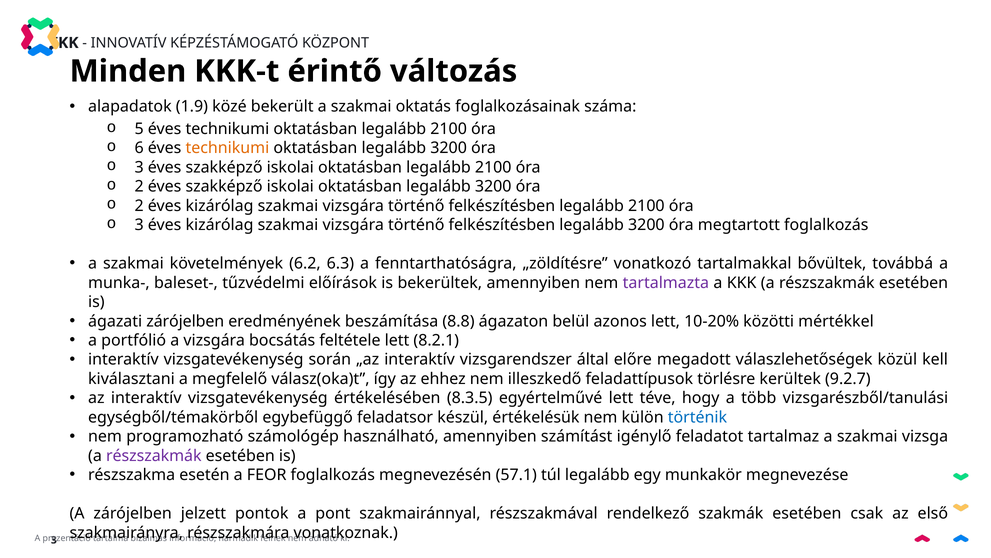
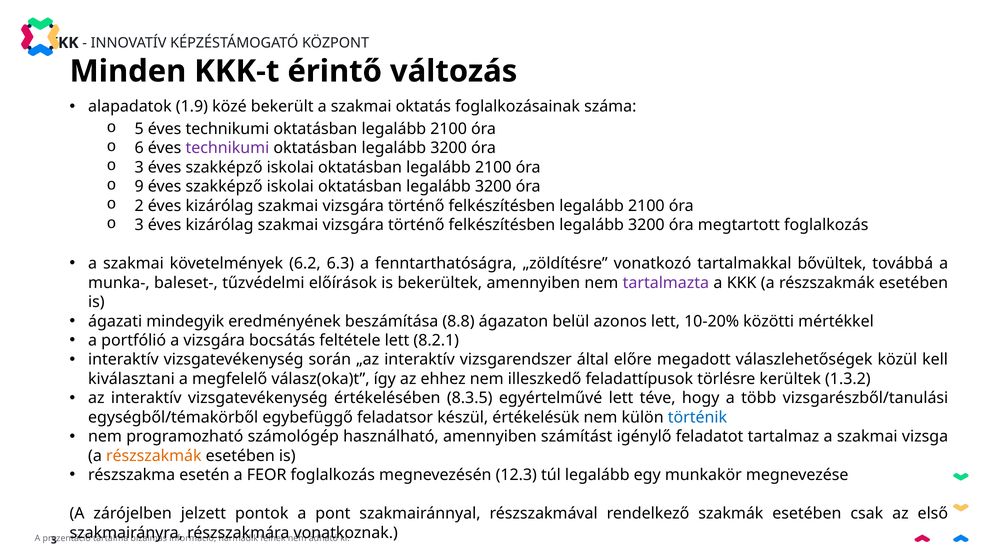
technikumi at (227, 148) colour: orange -> purple
2 at (139, 186): 2 -> 9
ágazati zárójelben: zárójelben -> mindegyik
9.2.7: 9.2.7 -> 1.3.2
részszakmák at (154, 455) colour: purple -> orange
57.1: 57.1 -> 12.3
